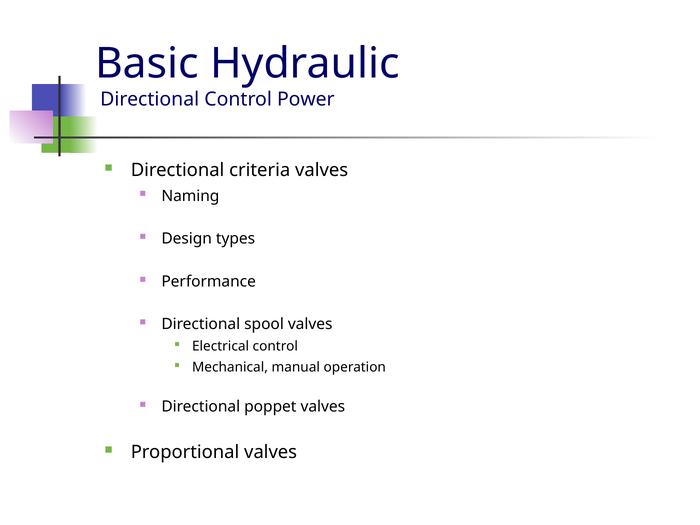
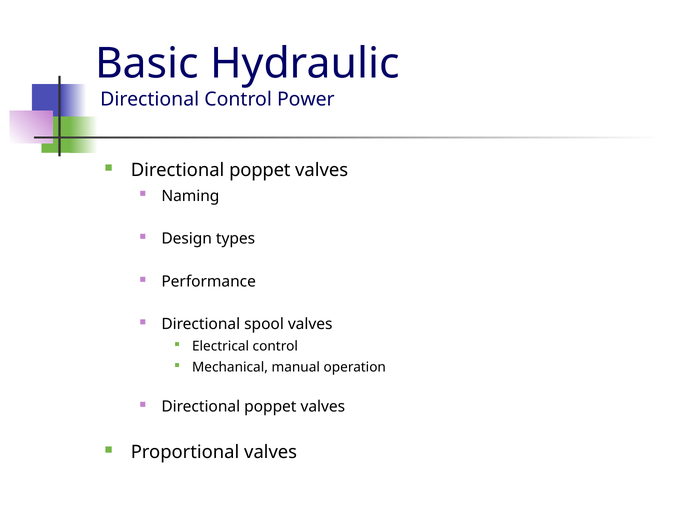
criteria at (260, 170): criteria -> poppet
